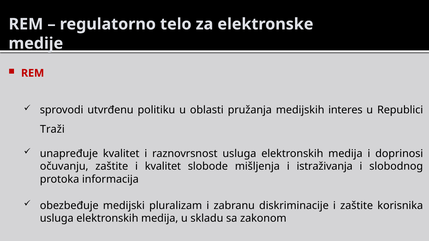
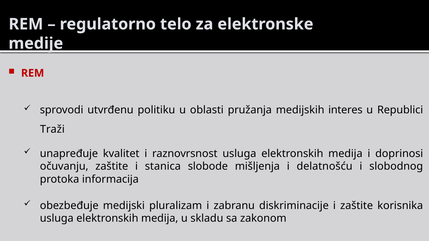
i kvalitet: kvalitet -> stanica
istraživanja: istraživanja -> delatnošću
